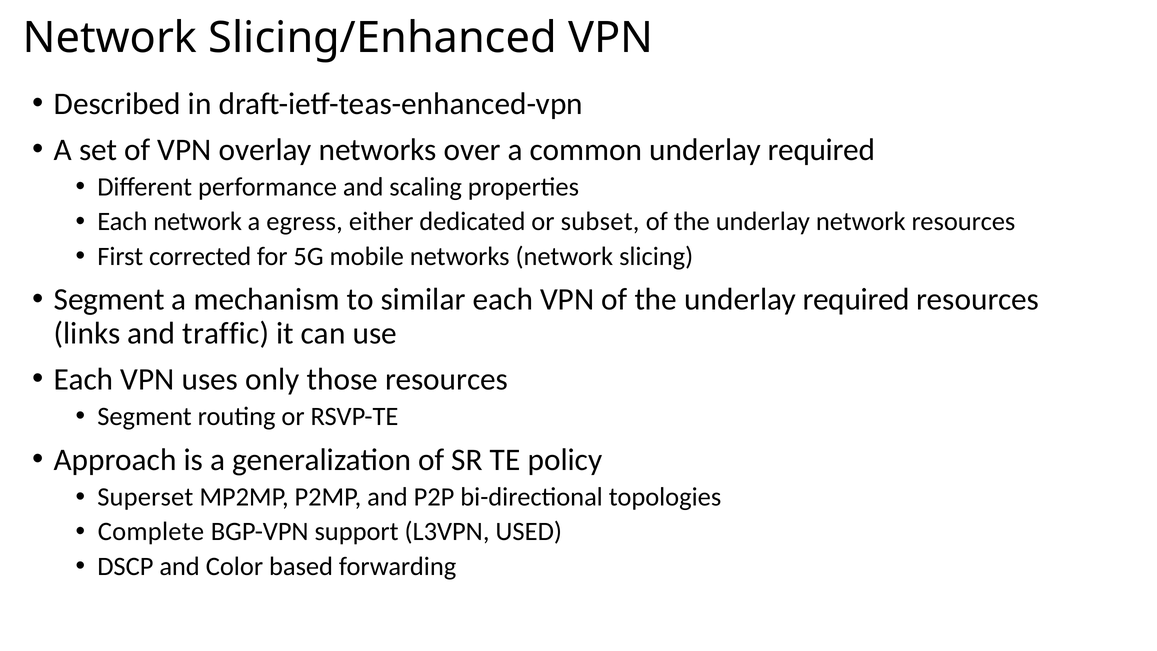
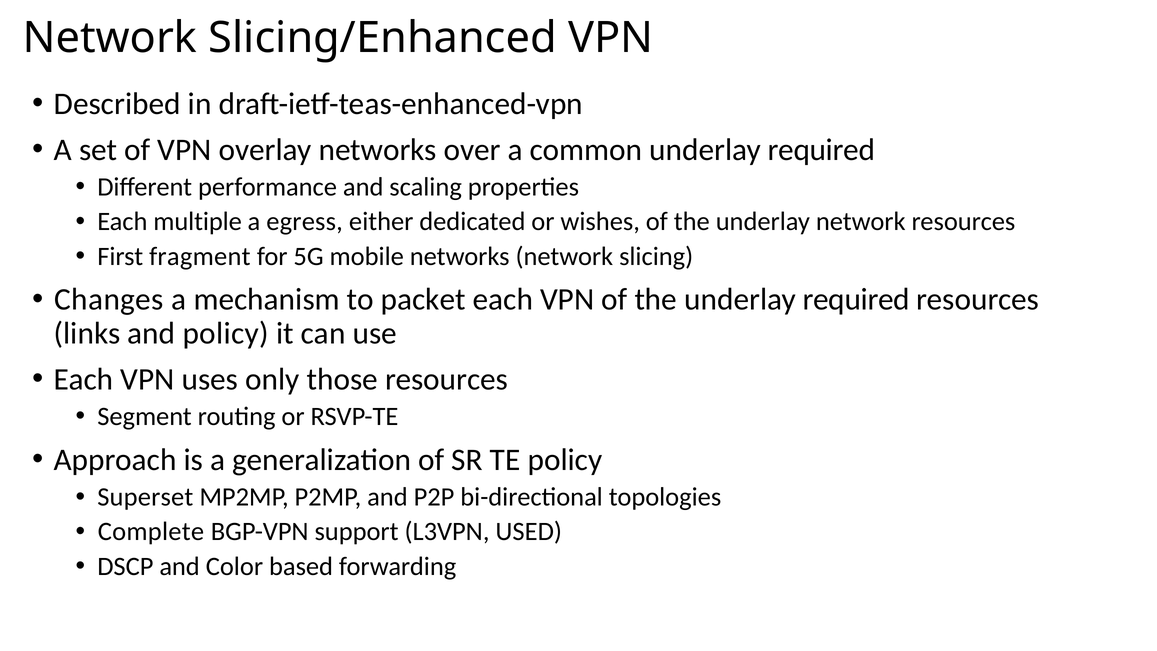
Each network: network -> multiple
subset: subset -> wishes
corrected: corrected -> fragment
Segment at (109, 299): Segment -> Changes
similar: similar -> packet
and traffic: traffic -> policy
